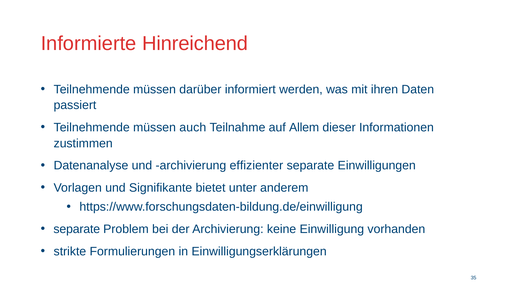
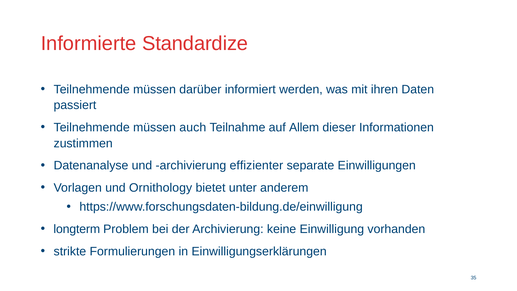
Hinreichend: Hinreichend -> Standardize
Signifikante: Signifikante -> Ornithology
separate at (77, 229): separate -> longterm
